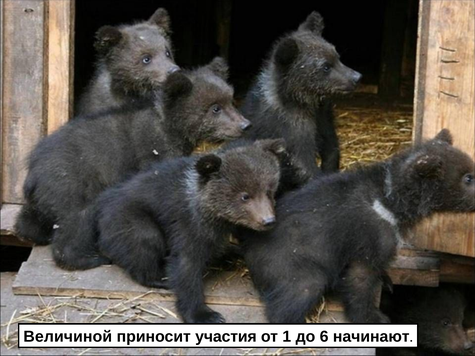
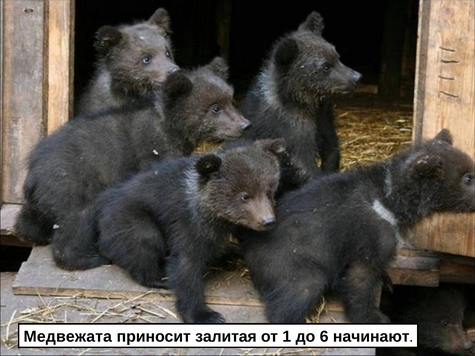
Величиной: Величиной -> Медвежата
участия: участия -> залитая
